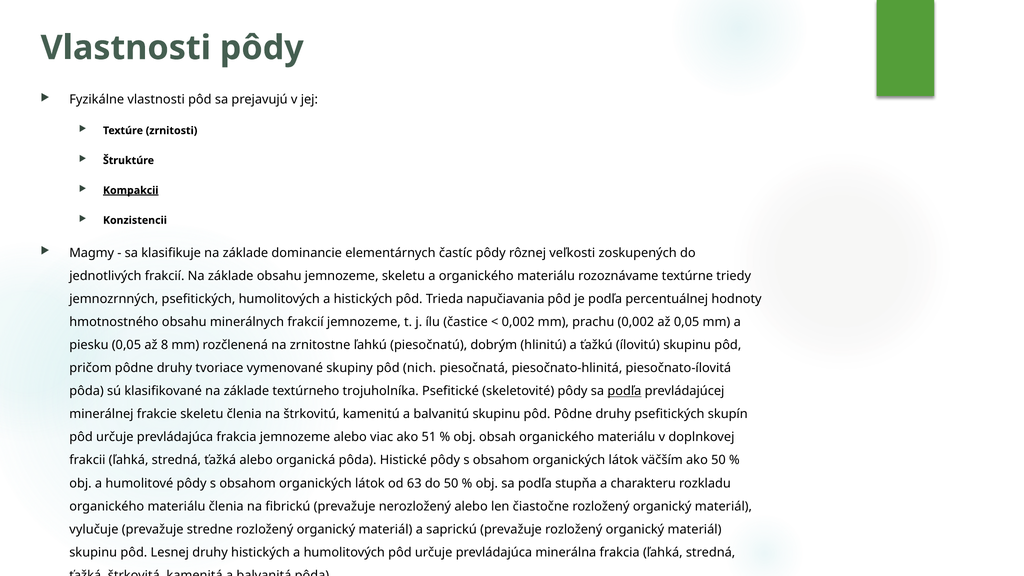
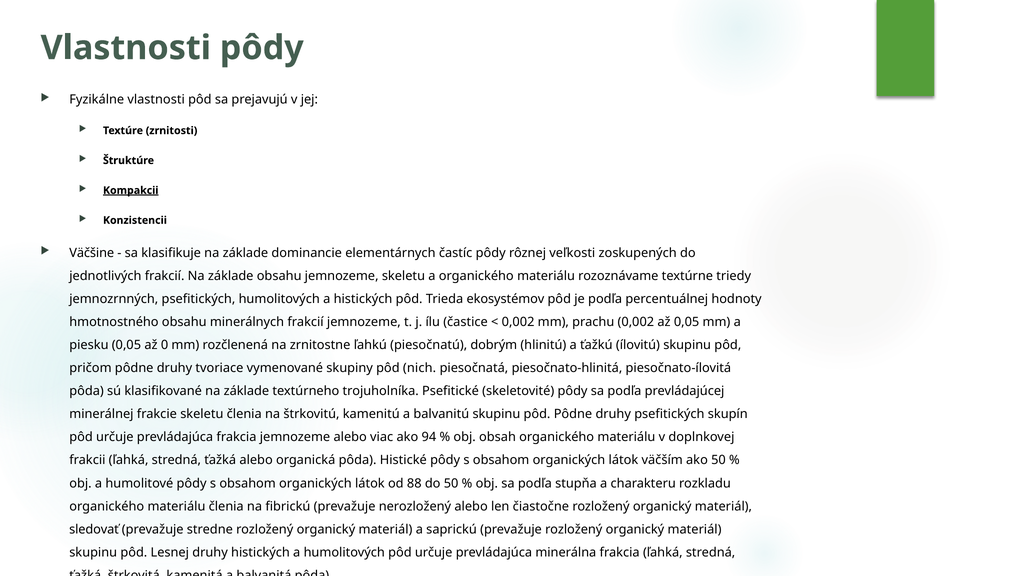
Magmy: Magmy -> Väčšine
napučiavania: napučiavania -> ekosystémov
8: 8 -> 0
podľa at (624, 391) underline: present -> none
51: 51 -> 94
63: 63 -> 88
vylučuje: vylučuje -> sledovať
